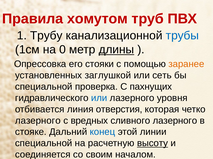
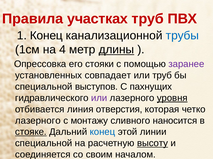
хомутом: хомутом -> участках
1 Трубу: Трубу -> Конец
0: 0 -> 4
заранее colour: orange -> purple
заглушкой: заглушкой -> совпадает
или сеть: сеть -> труб
проверка: проверка -> выступов
или at (99, 98) colour: blue -> purple
уровня underline: none -> present
вредных: вредных -> монтажу
сливного лазерного: лазерного -> наносится
стояке underline: none -> present
